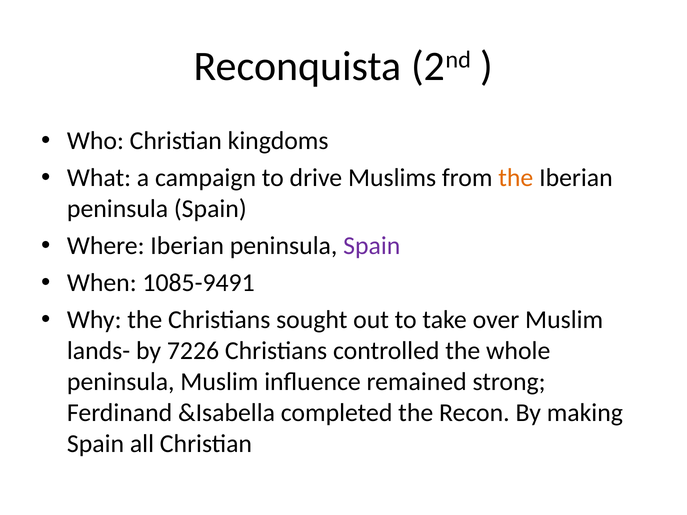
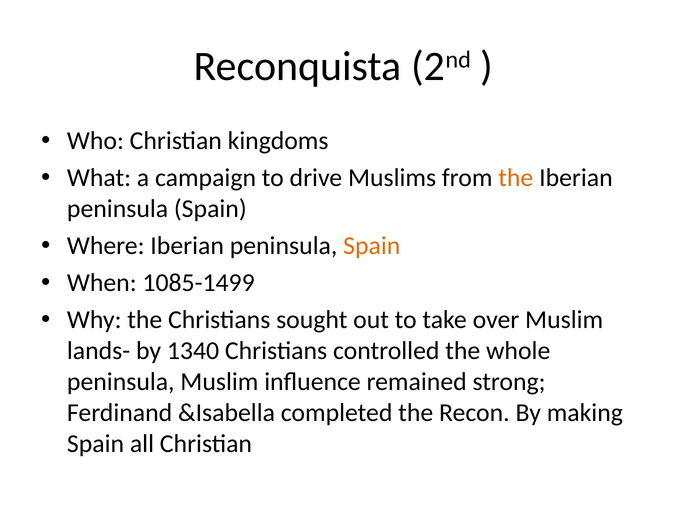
Spain at (372, 246) colour: purple -> orange
1085-9491: 1085-9491 -> 1085-1499
7226: 7226 -> 1340
